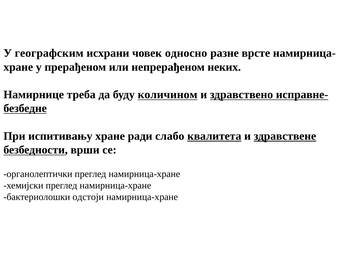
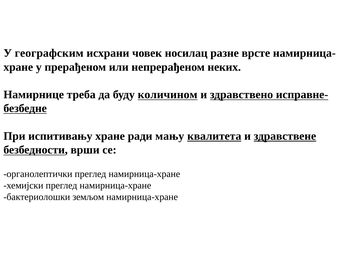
односно: односно -> носилац
слабо: слабо -> мању
одстоји: одстоји -> земљом
